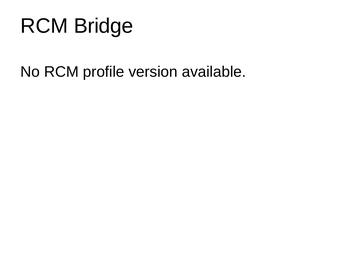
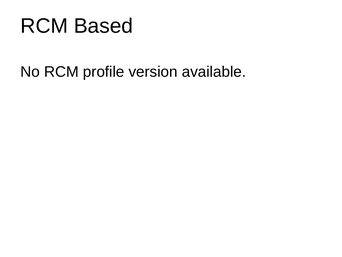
Bridge: Bridge -> Based
